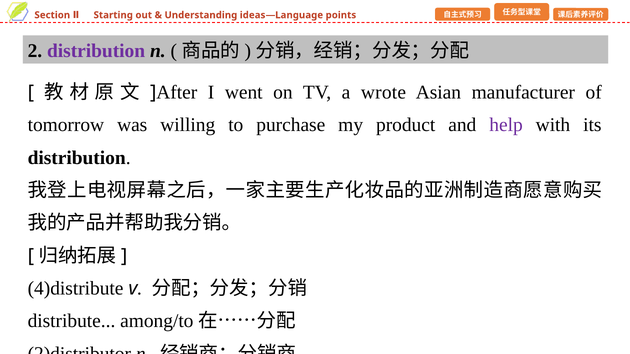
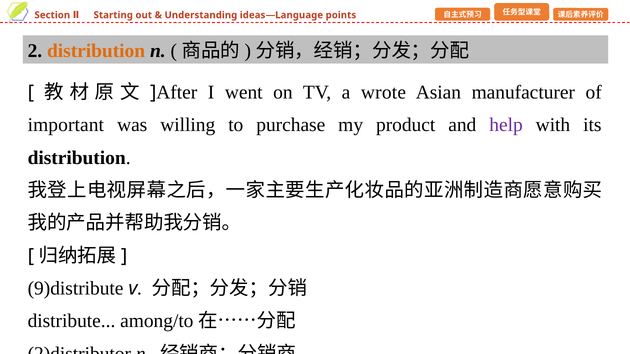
distribution at (96, 51) colour: purple -> orange
tomorrow: tomorrow -> important
4)distribute: 4)distribute -> 9)distribute
